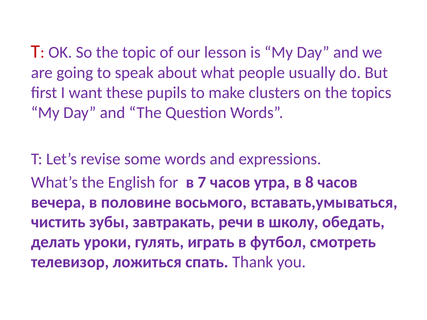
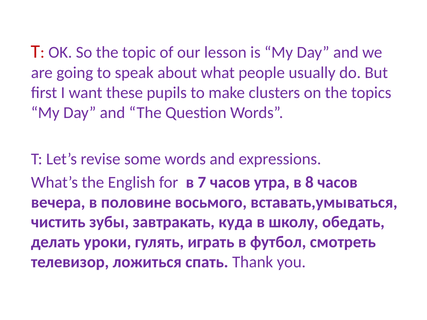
речи: речи -> куда
